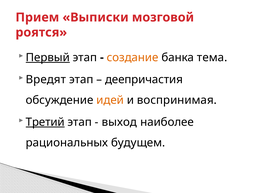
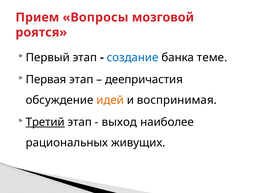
Выписки: Выписки -> Вопросы
Первый underline: present -> none
создание colour: orange -> blue
тема: тема -> теме
Вредят: Вредят -> Первая
будущем: будущем -> живущих
